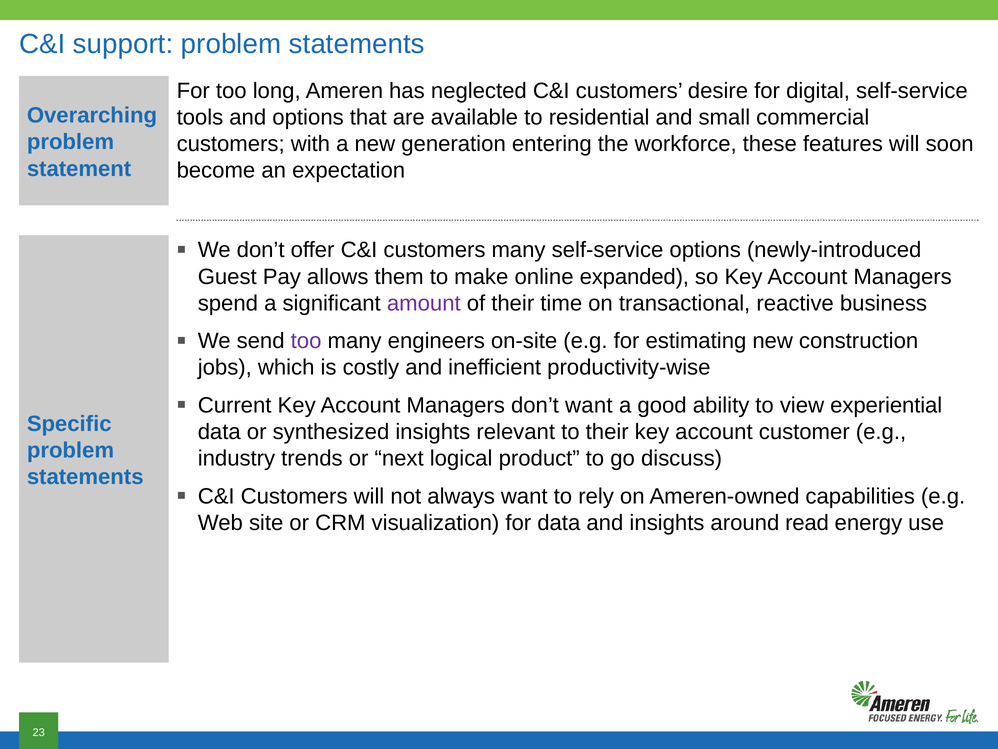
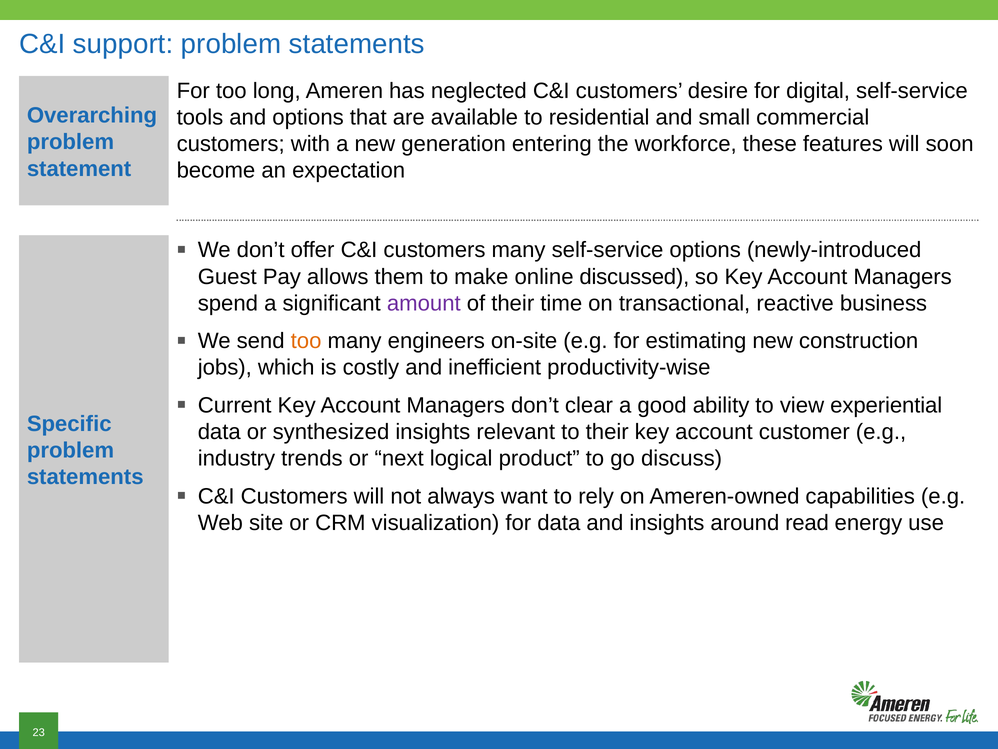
expanded: expanded -> discussed
too at (306, 341) colour: purple -> orange
don’t want: want -> clear
